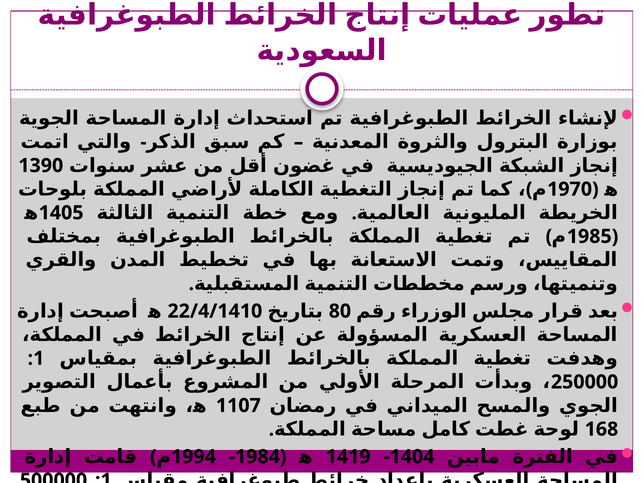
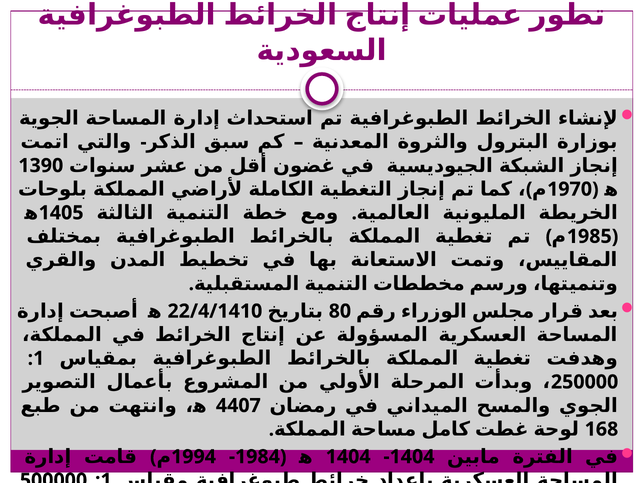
1107: 1107 -> 4407
1419 at (348, 457): 1419 -> 1404
